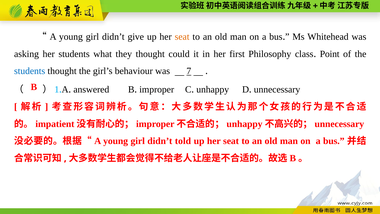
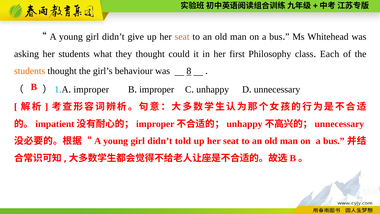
Point: Point -> Each
students at (30, 71) colour: blue -> orange
7: 7 -> 8
answered at (91, 90): answered -> improper
